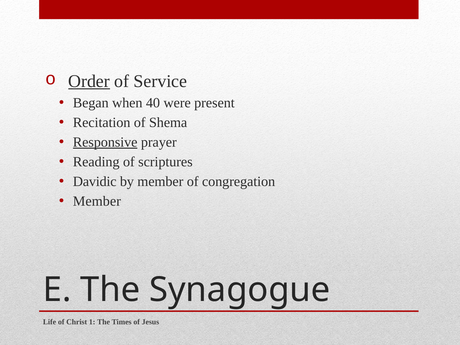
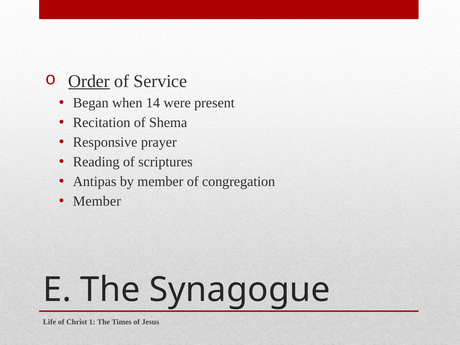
40: 40 -> 14
Responsive underline: present -> none
Davidic: Davidic -> Antipas
